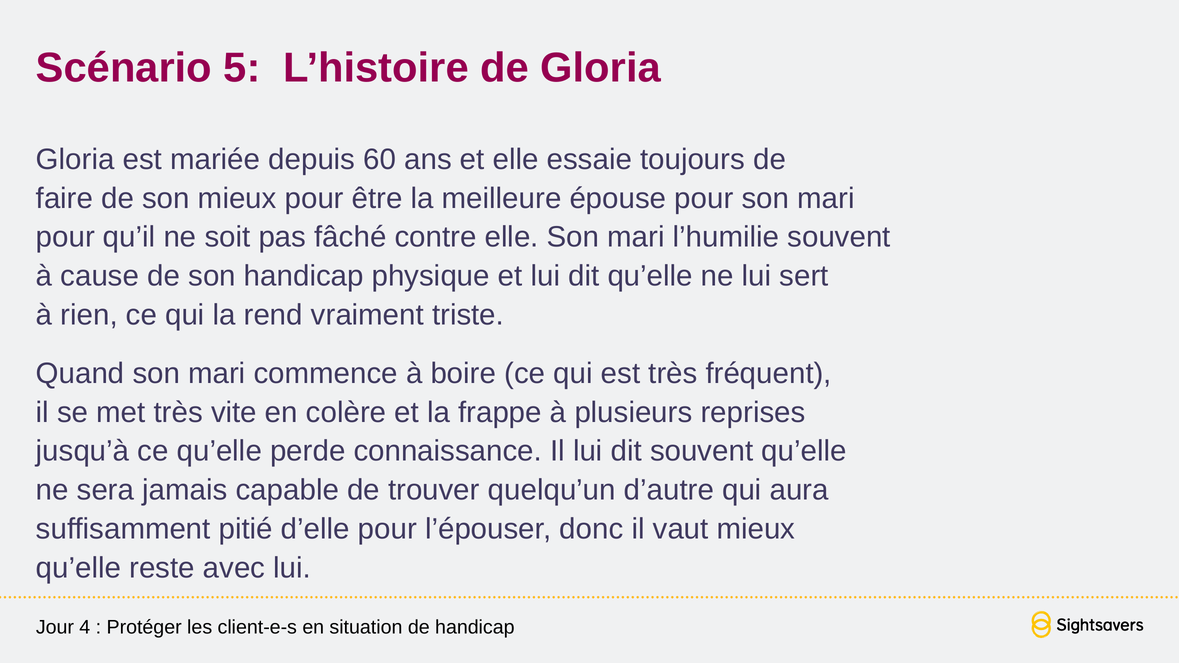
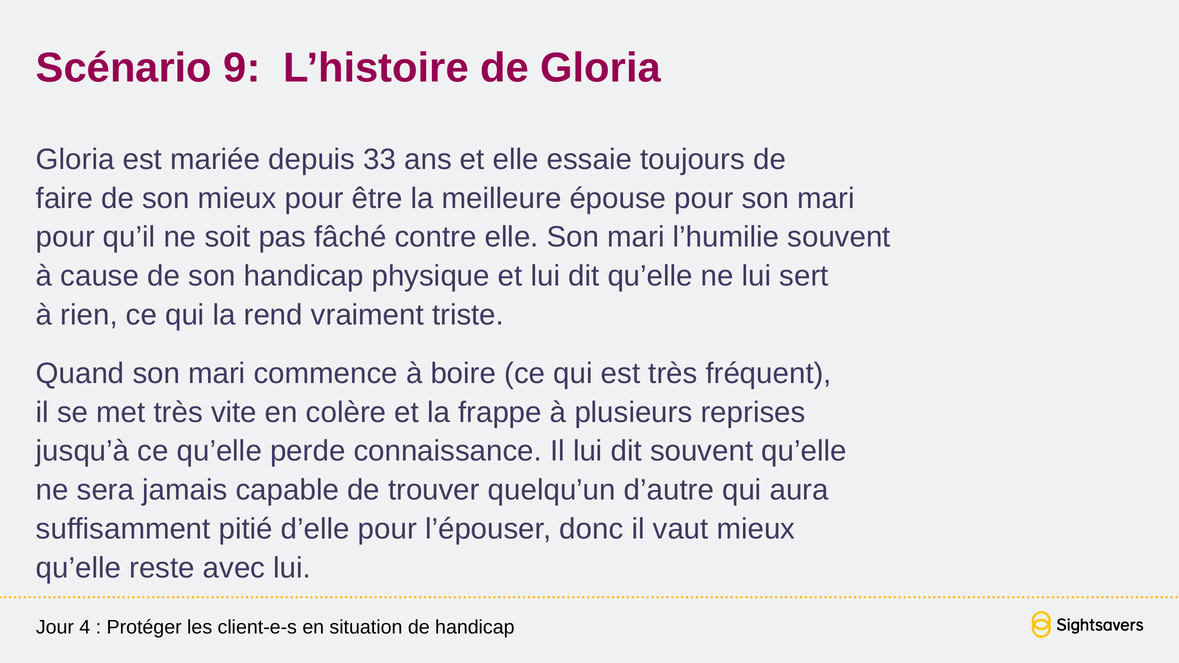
5: 5 -> 9
60: 60 -> 33
